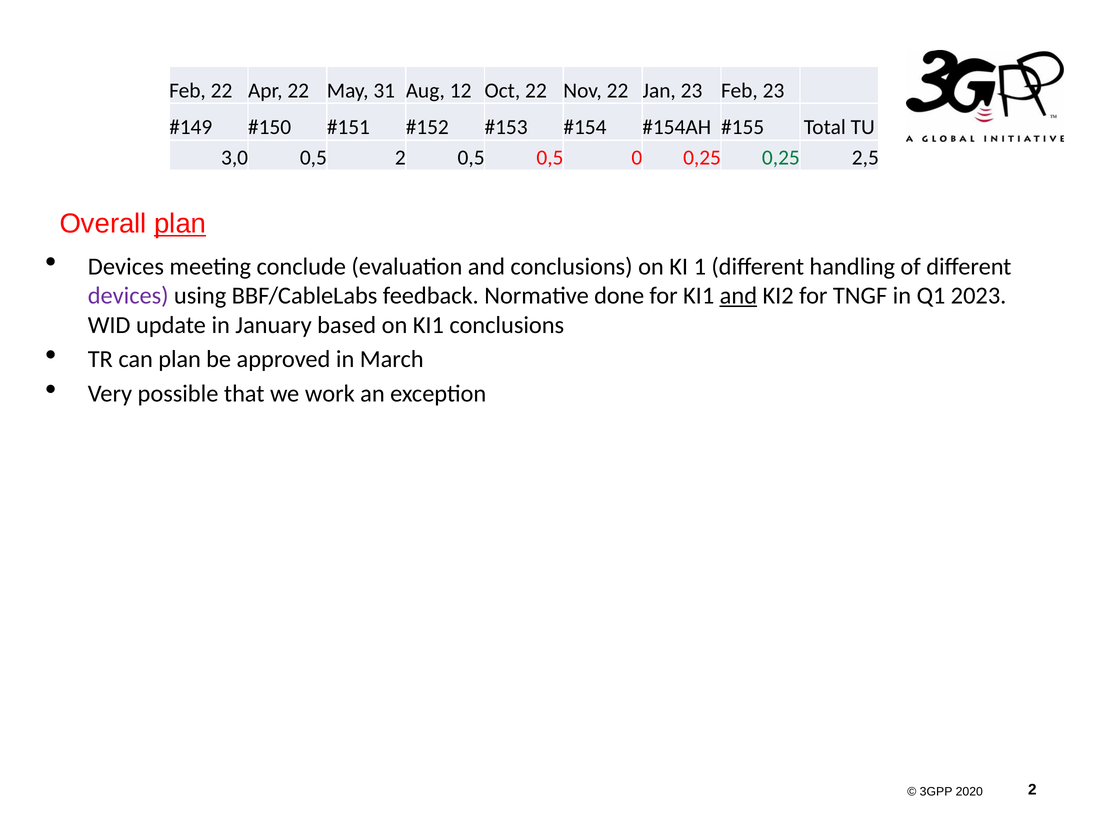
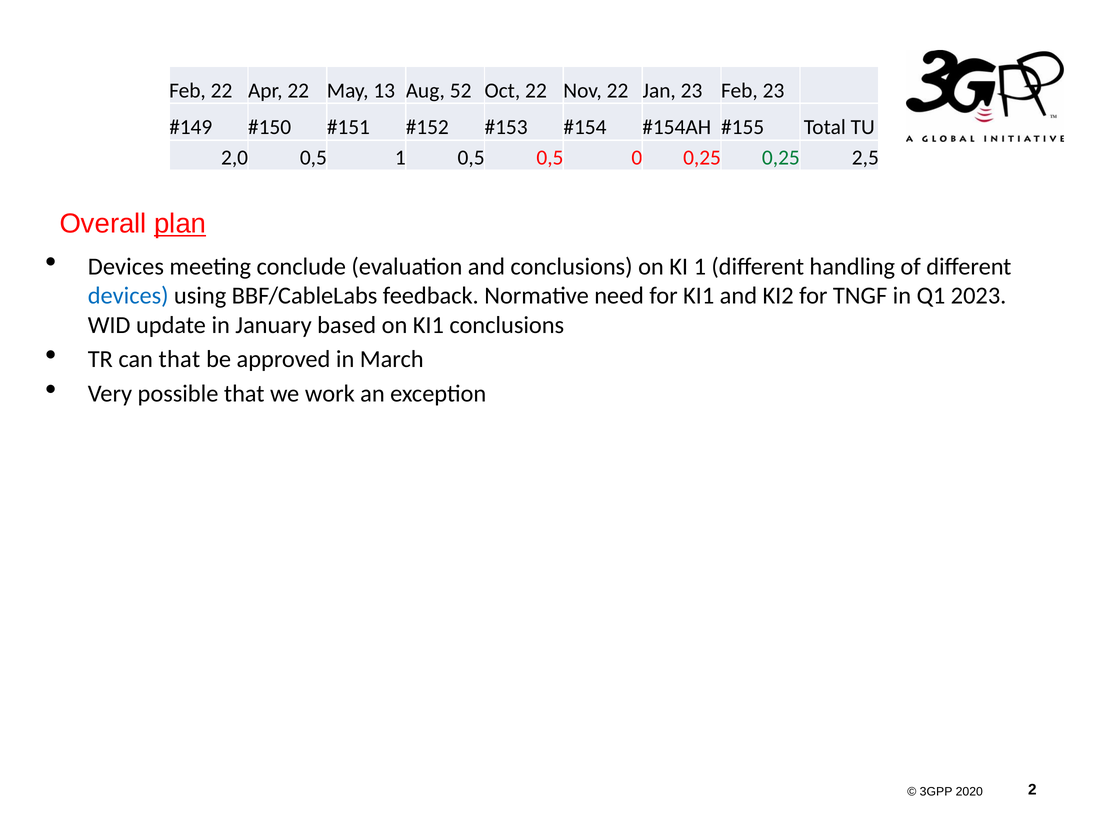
31: 31 -> 13
12: 12 -> 52
3,0: 3,0 -> 2,0
0,5 2: 2 -> 1
devices at (128, 296) colour: purple -> blue
done: done -> need
and at (738, 296) underline: present -> none
can plan: plan -> that
